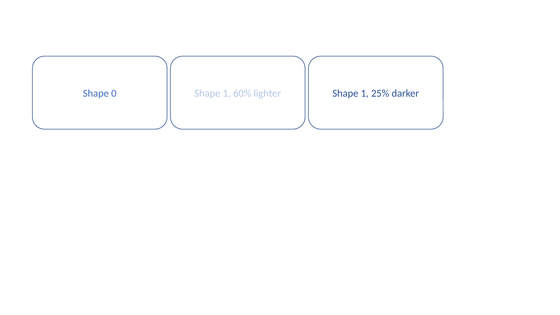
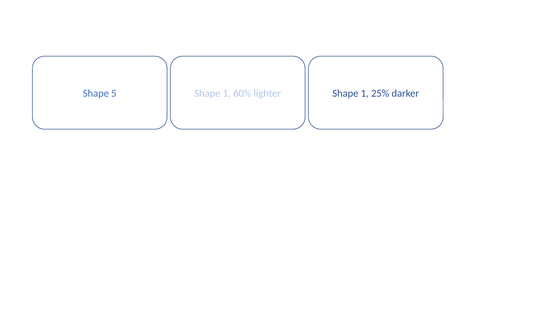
0: 0 -> 5
